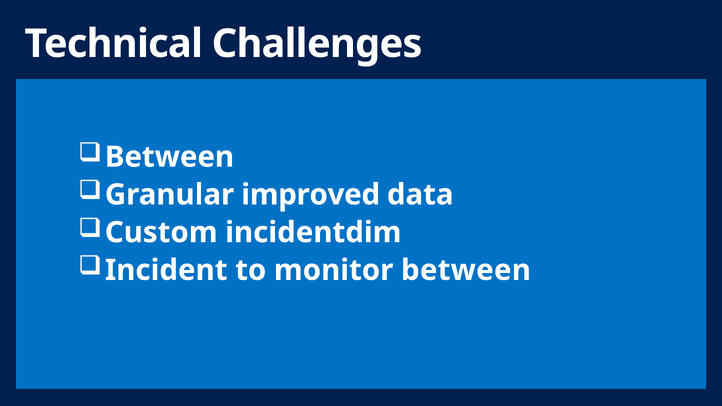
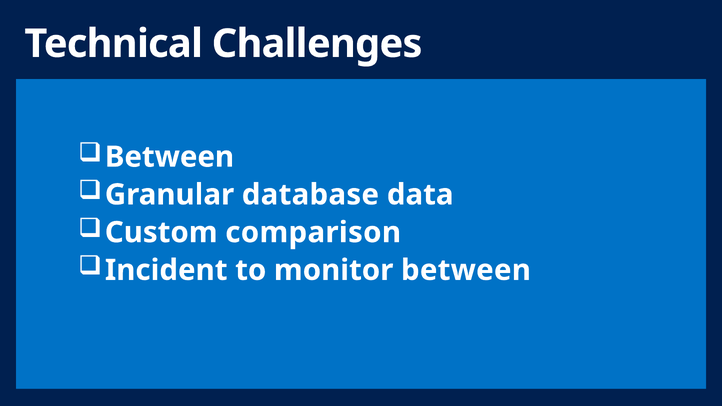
improved: improved -> database
incidentdim: incidentdim -> comparison
